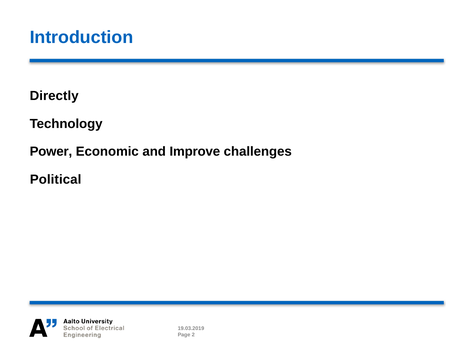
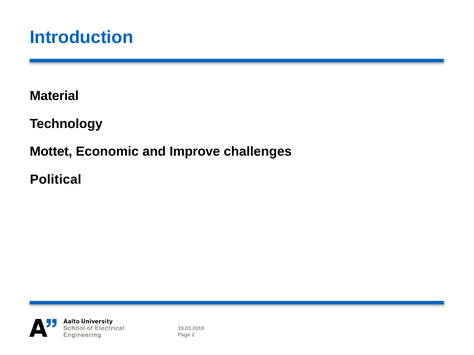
Directly: Directly -> Material
Power: Power -> Mottet
